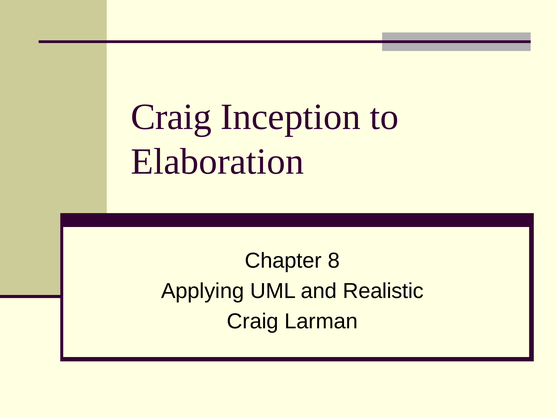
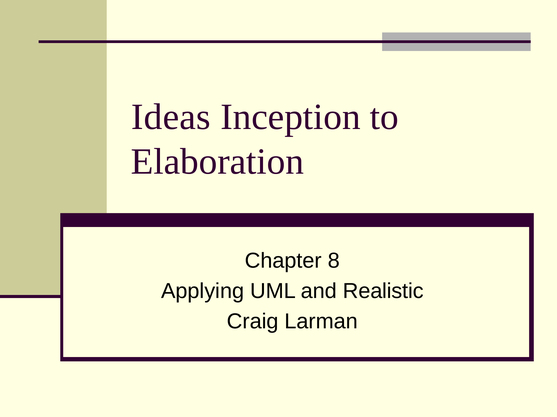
Craig at (171, 117): Craig -> Ideas
